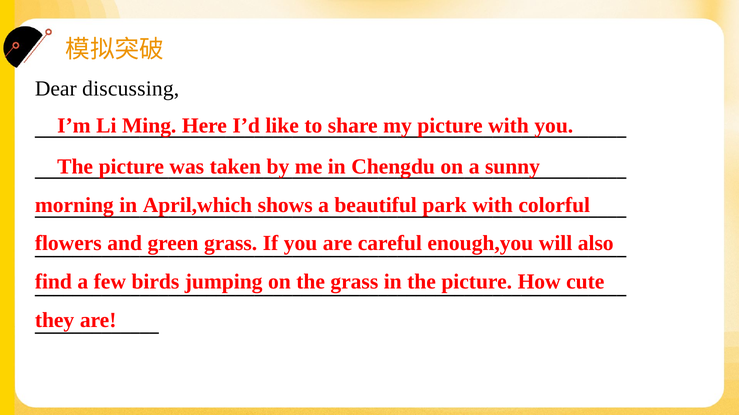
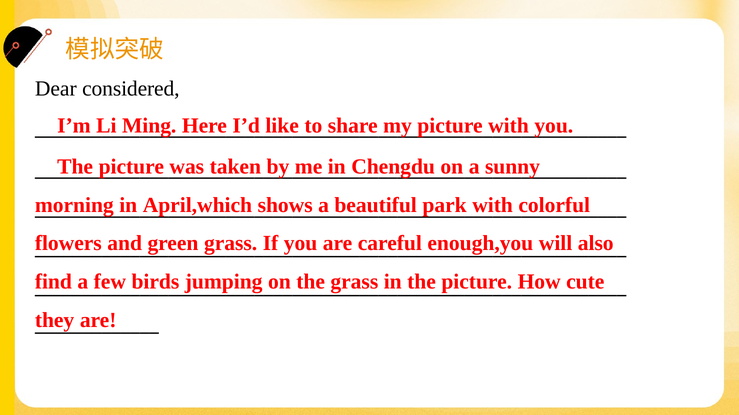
discussing: discussing -> considered
